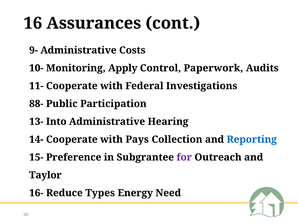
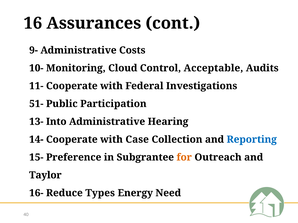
Apply: Apply -> Cloud
Paperwork: Paperwork -> Acceptable
88-: 88- -> 51-
Pays: Pays -> Case
for colour: purple -> orange
